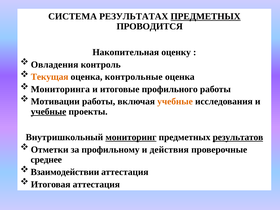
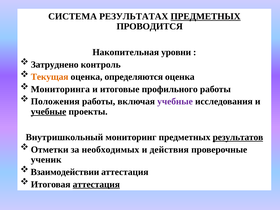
оценку: оценку -> уровни
Овладения: Овладения -> Затруднено
контрольные: контрольные -> определяются
Мотивации: Мотивации -> Положения
учебные at (175, 101) colour: orange -> purple
мониторинг underline: present -> none
профильному: профильному -> необходимых
среднее: среднее -> ученик
аттестация at (96, 184) underline: none -> present
